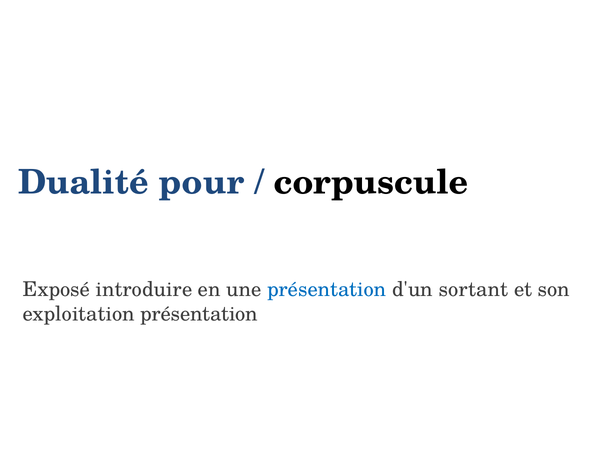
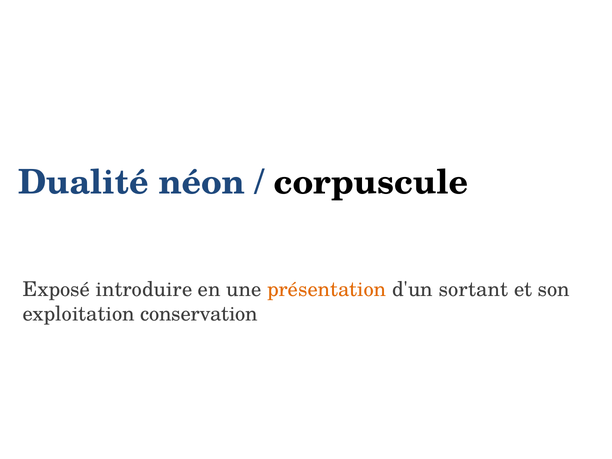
pour: pour -> néon
présentation at (327, 290) colour: blue -> orange
exploitation présentation: présentation -> conservation
